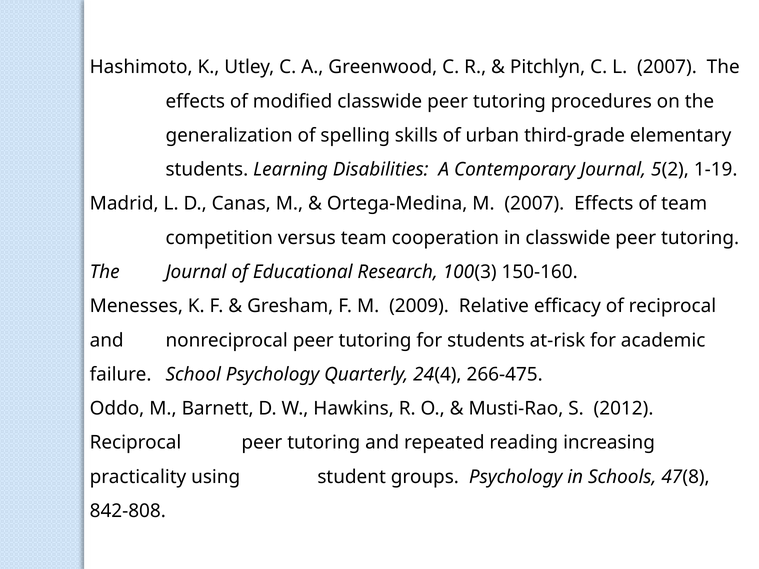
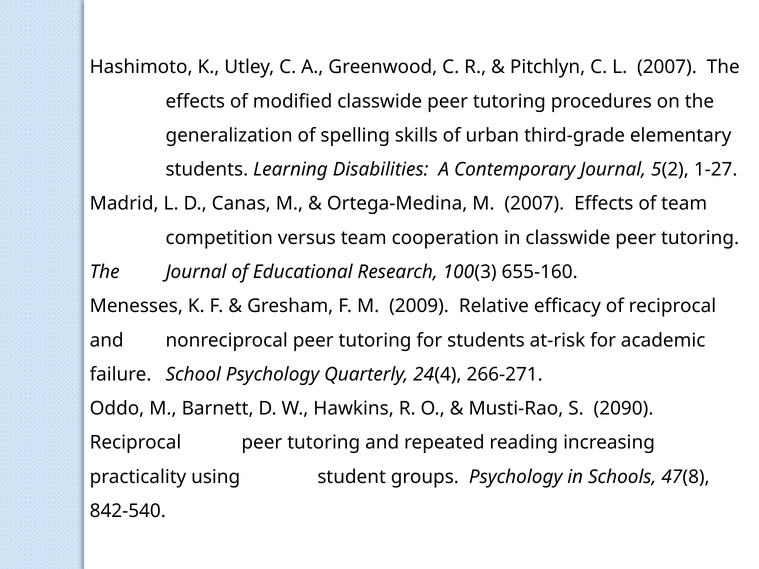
1-19: 1-19 -> 1-27
150-160: 150-160 -> 655-160
266-475: 266-475 -> 266-271
2012: 2012 -> 2090
842-808: 842-808 -> 842-540
